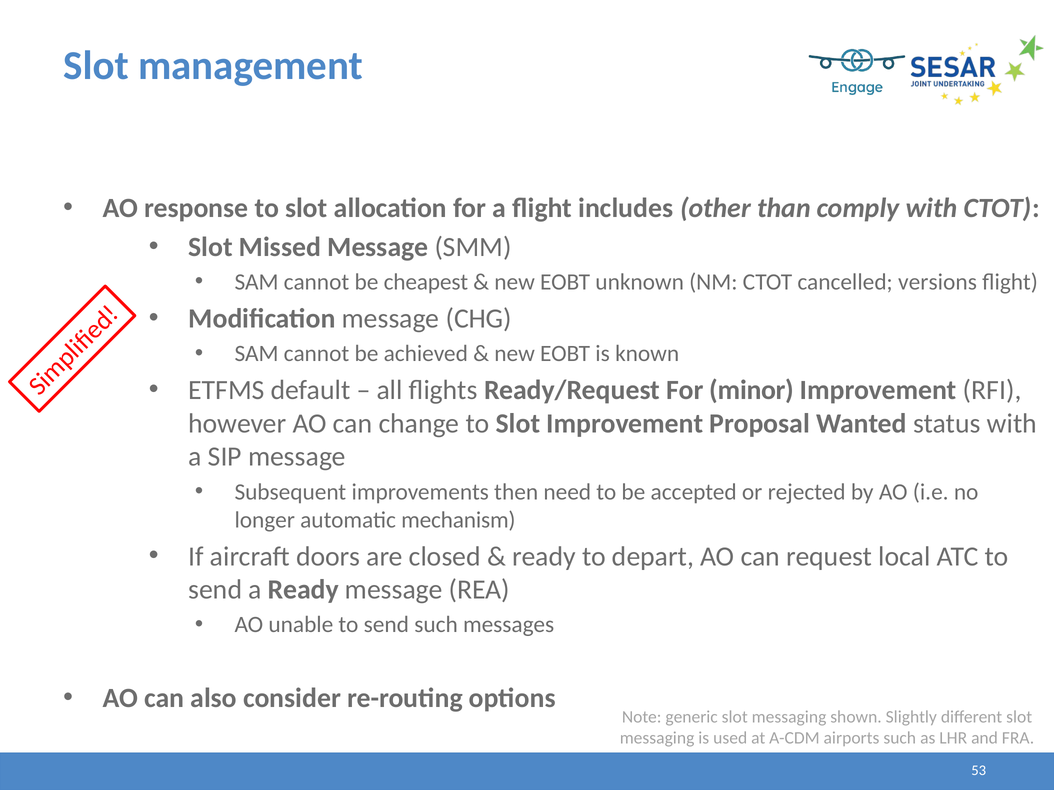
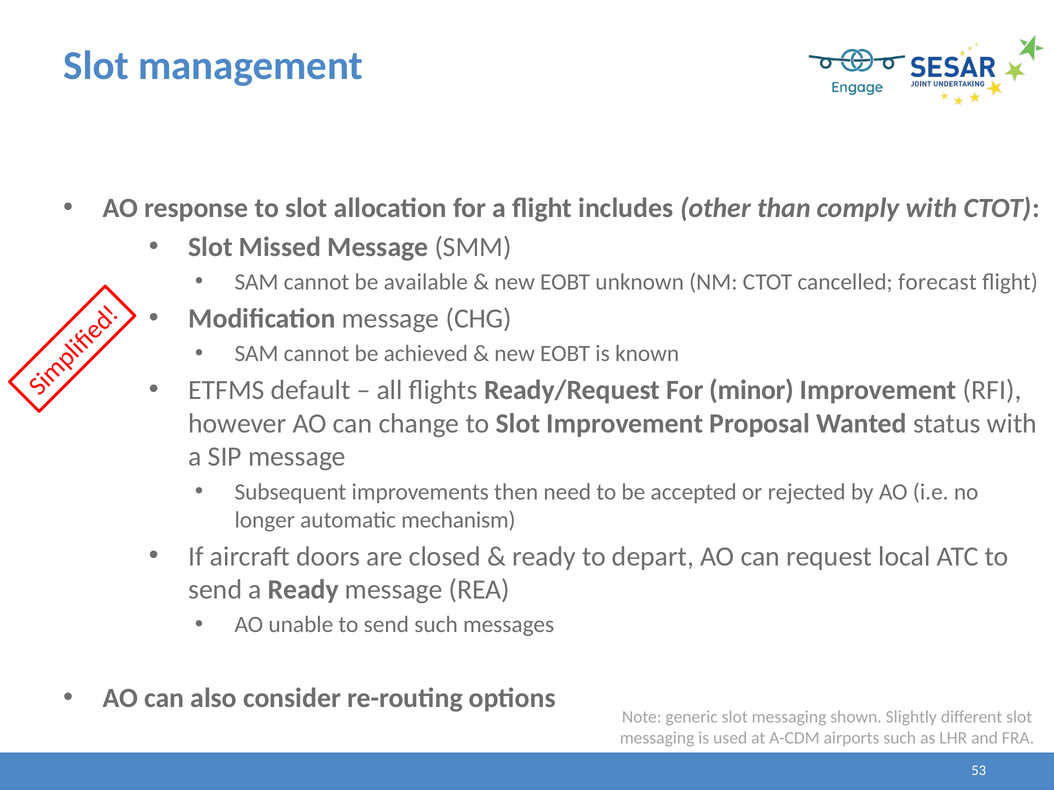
cheapest: cheapest -> available
versions: versions -> forecast
